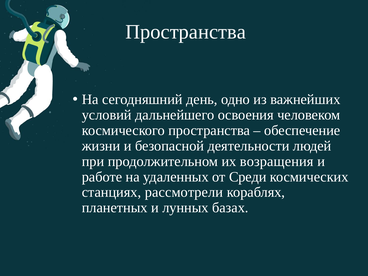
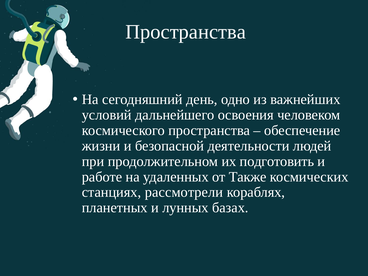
возращения: возращения -> подготовить
Среди: Среди -> Также
